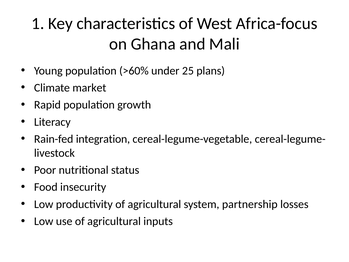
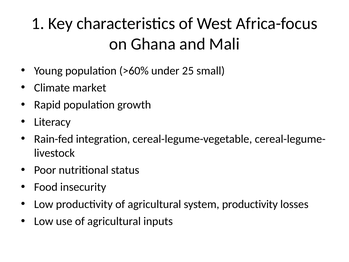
plans: plans -> small
system partnership: partnership -> productivity
